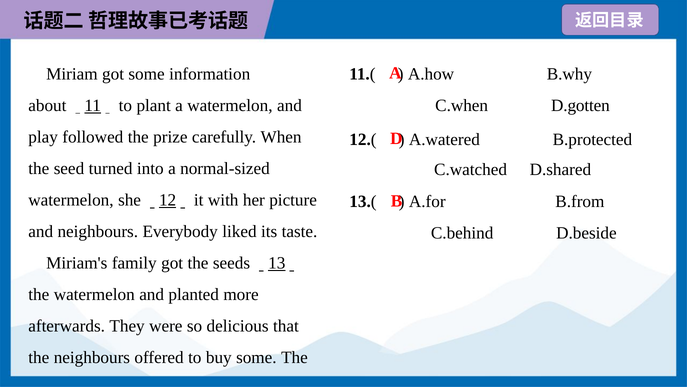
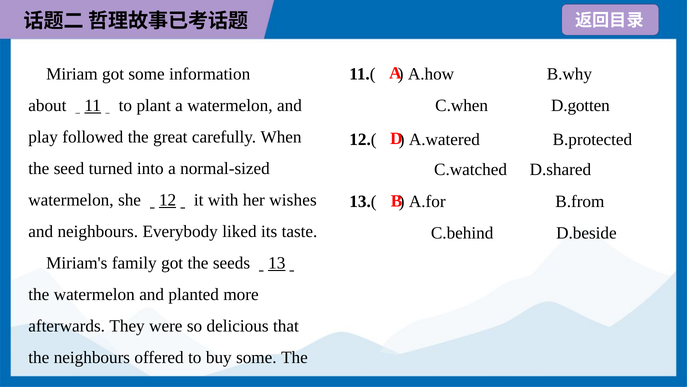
prize: prize -> great
picture: picture -> wishes
